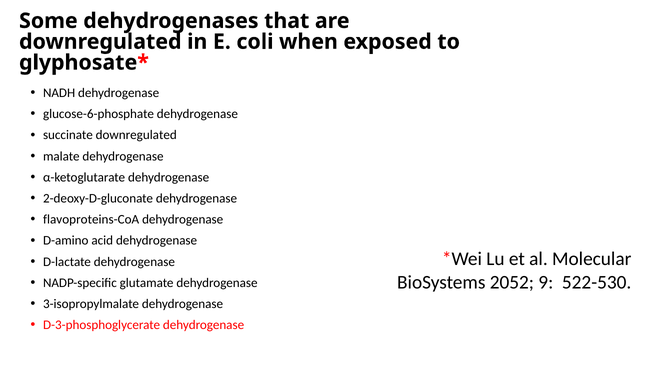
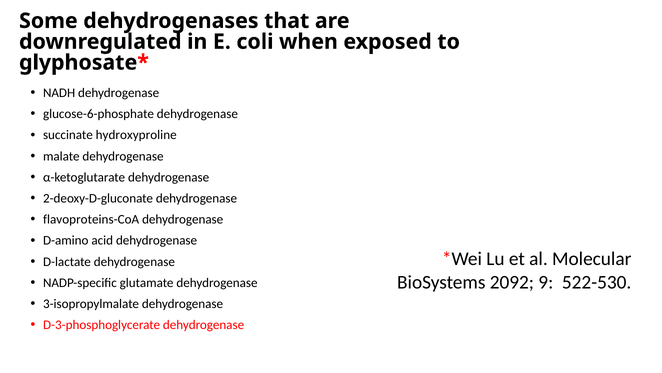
succinate downregulated: downregulated -> hydroxyproline
2052: 2052 -> 2092
